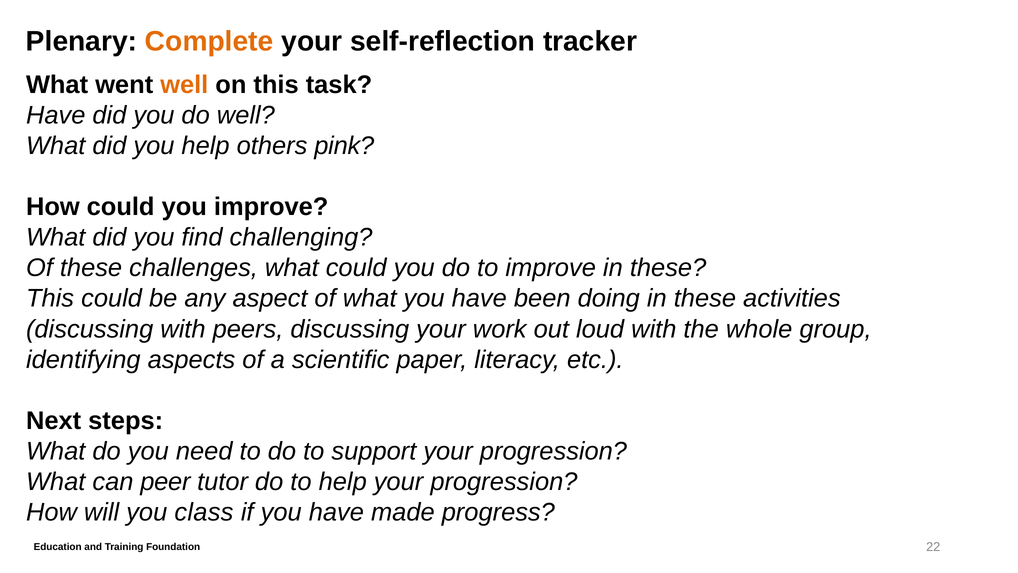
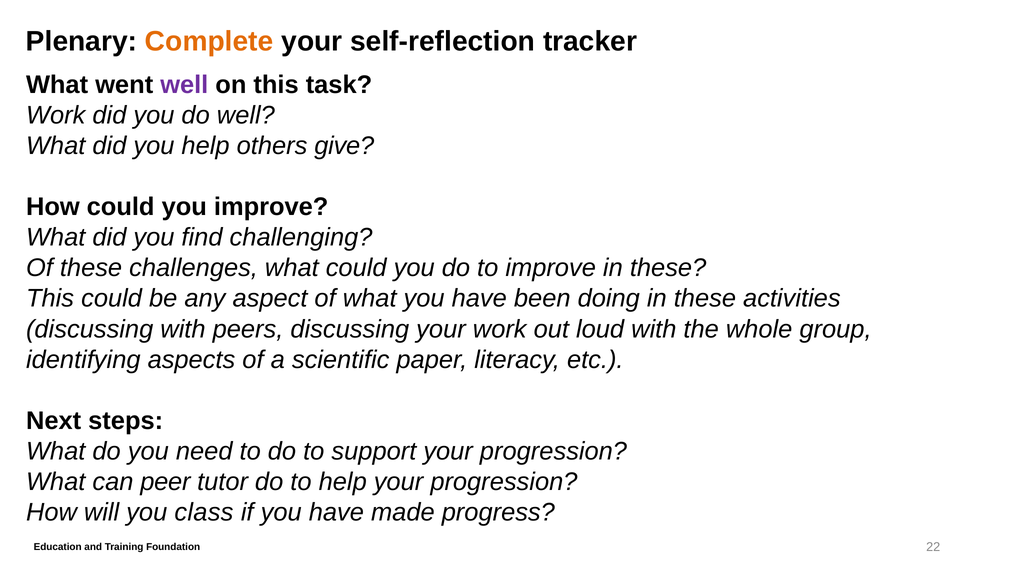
well at (184, 85) colour: orange -> purple
Have at (56, 115): Have -> Work
pink: pink -> give
